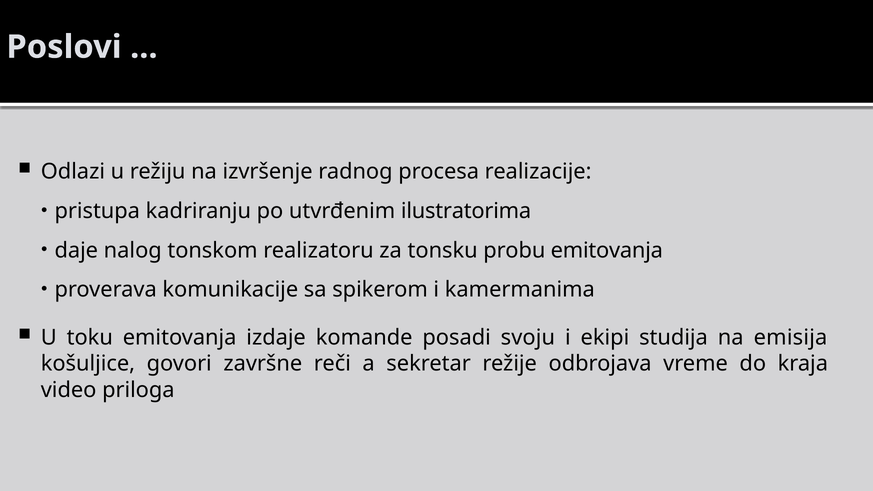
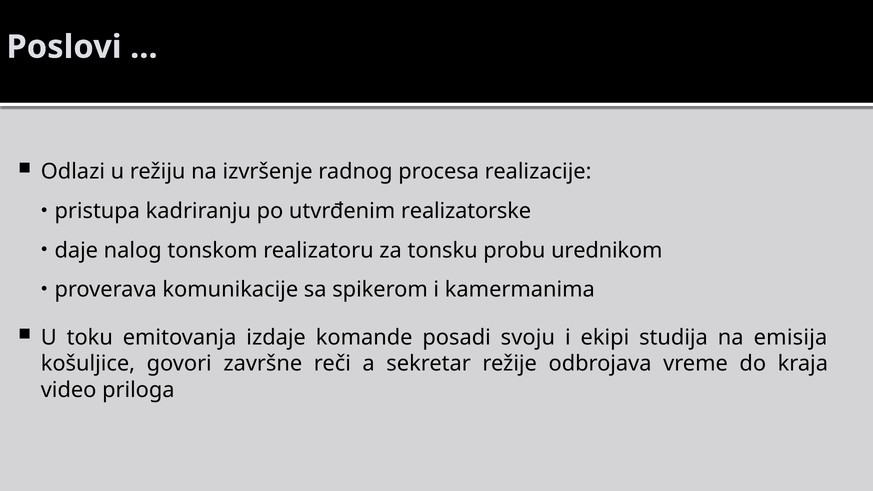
ilustratorima: ilustratorima -> realizatorske
probu emitovanja: emitovanja -> urednikom
